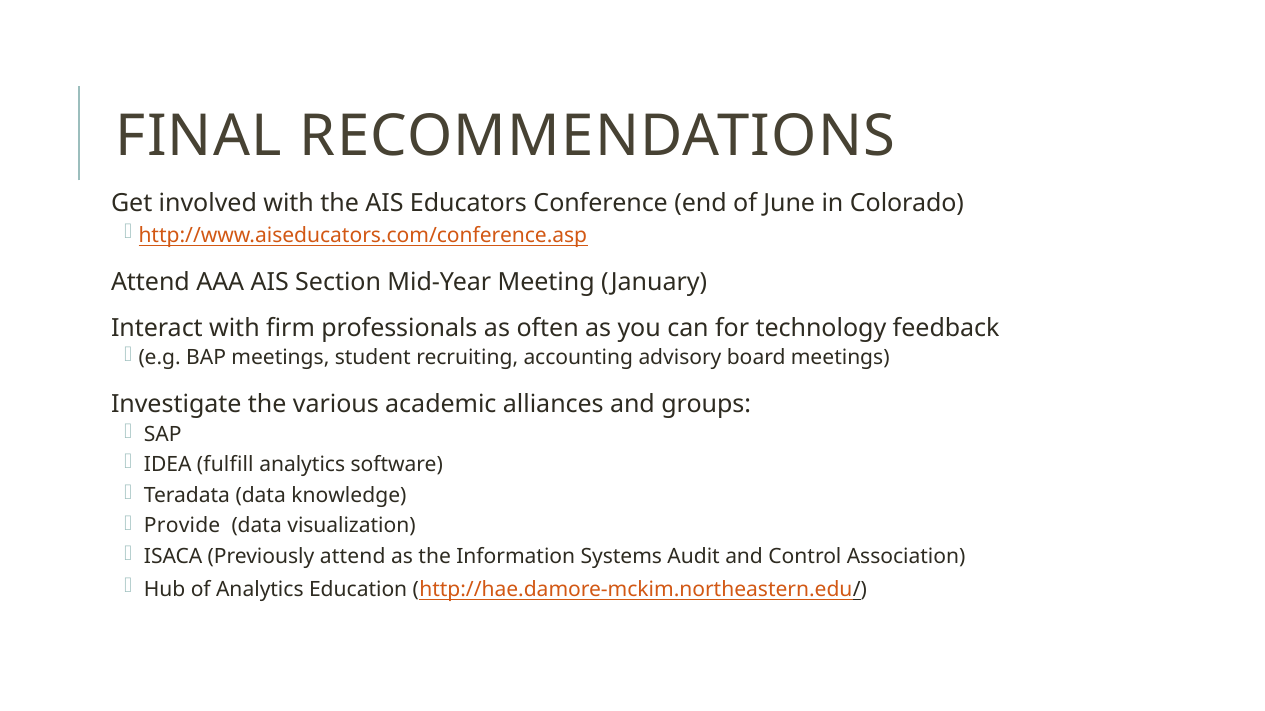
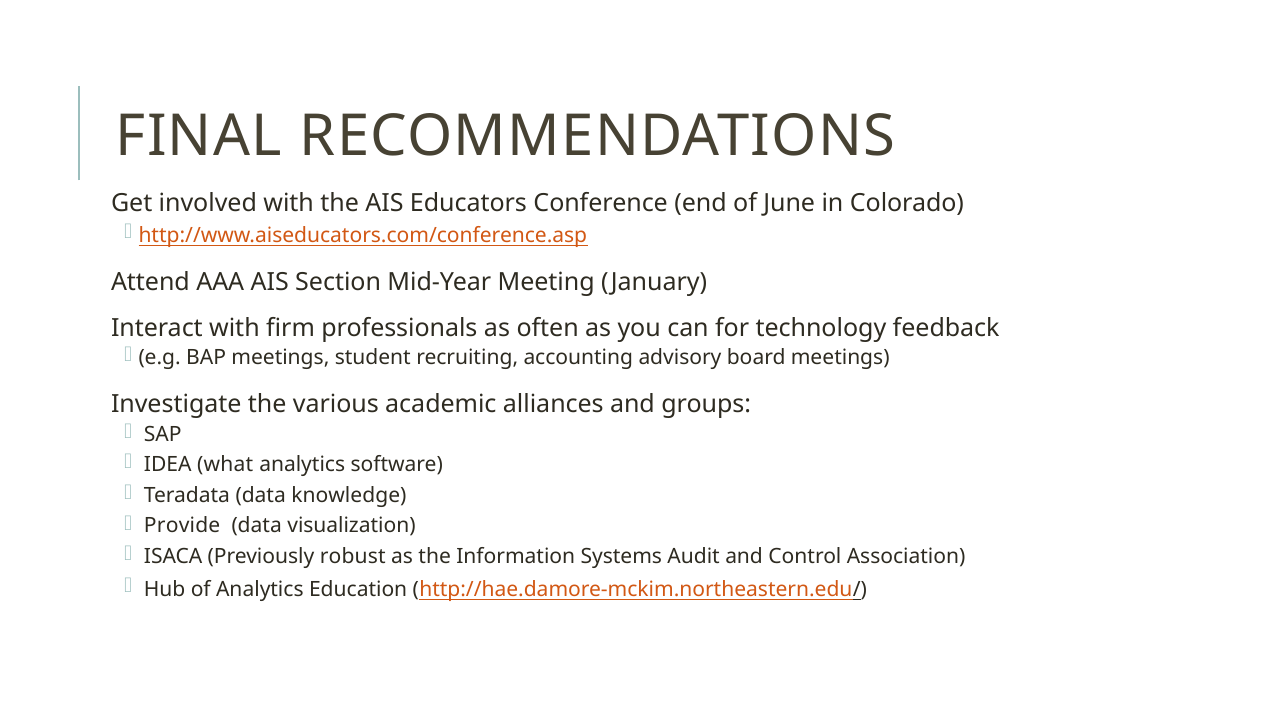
fulfill: fulfill -> what
Previously attend: attend -> robust
